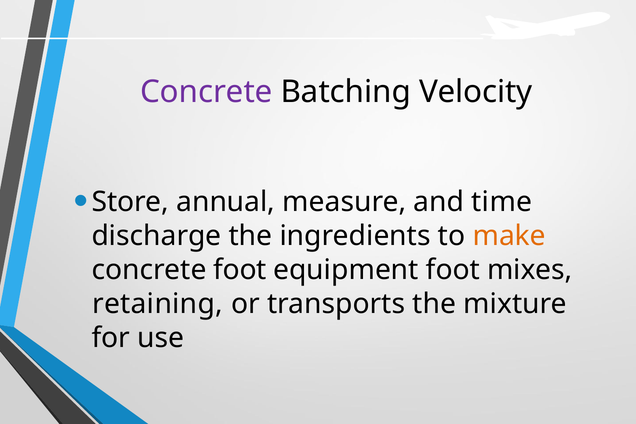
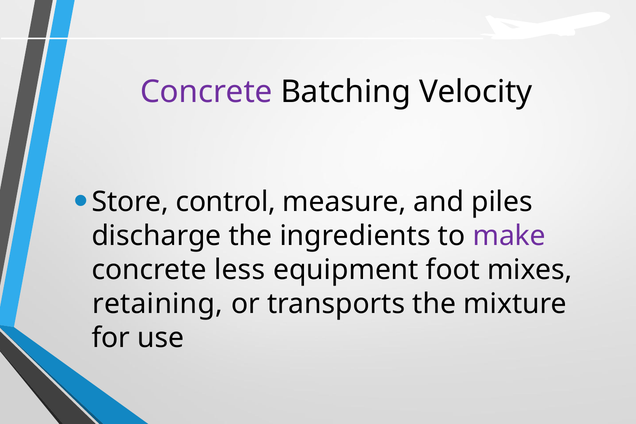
annual: annual -> control
time: time -> piles
make colour: orange -> purple
concrete foot: foot -> less
